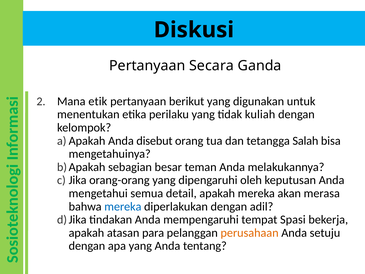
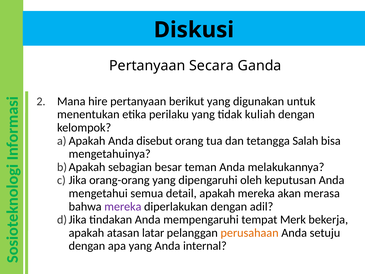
etik: etik -> hire
mereka at (123, 206) colour: blue -> purple
Spasi: Spasi -> Merk
para: para -> latar
tentang: tentang -> internal
